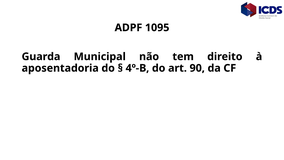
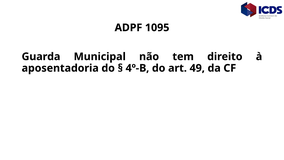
90: 90 -> 49
